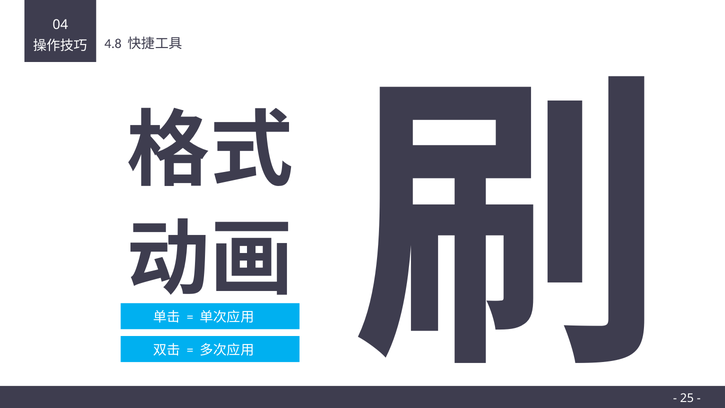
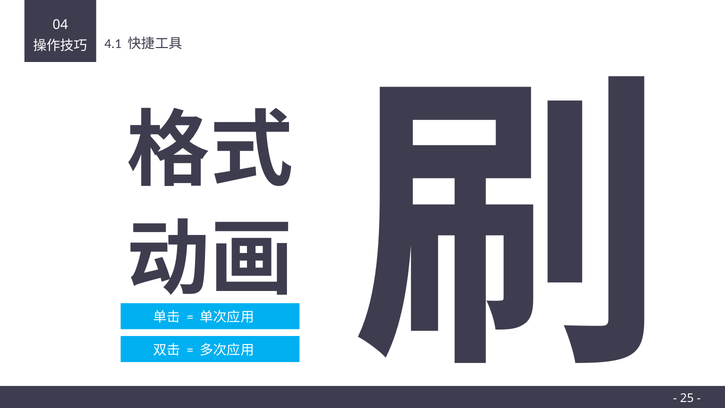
4.8: 4.8 -> 4.1
